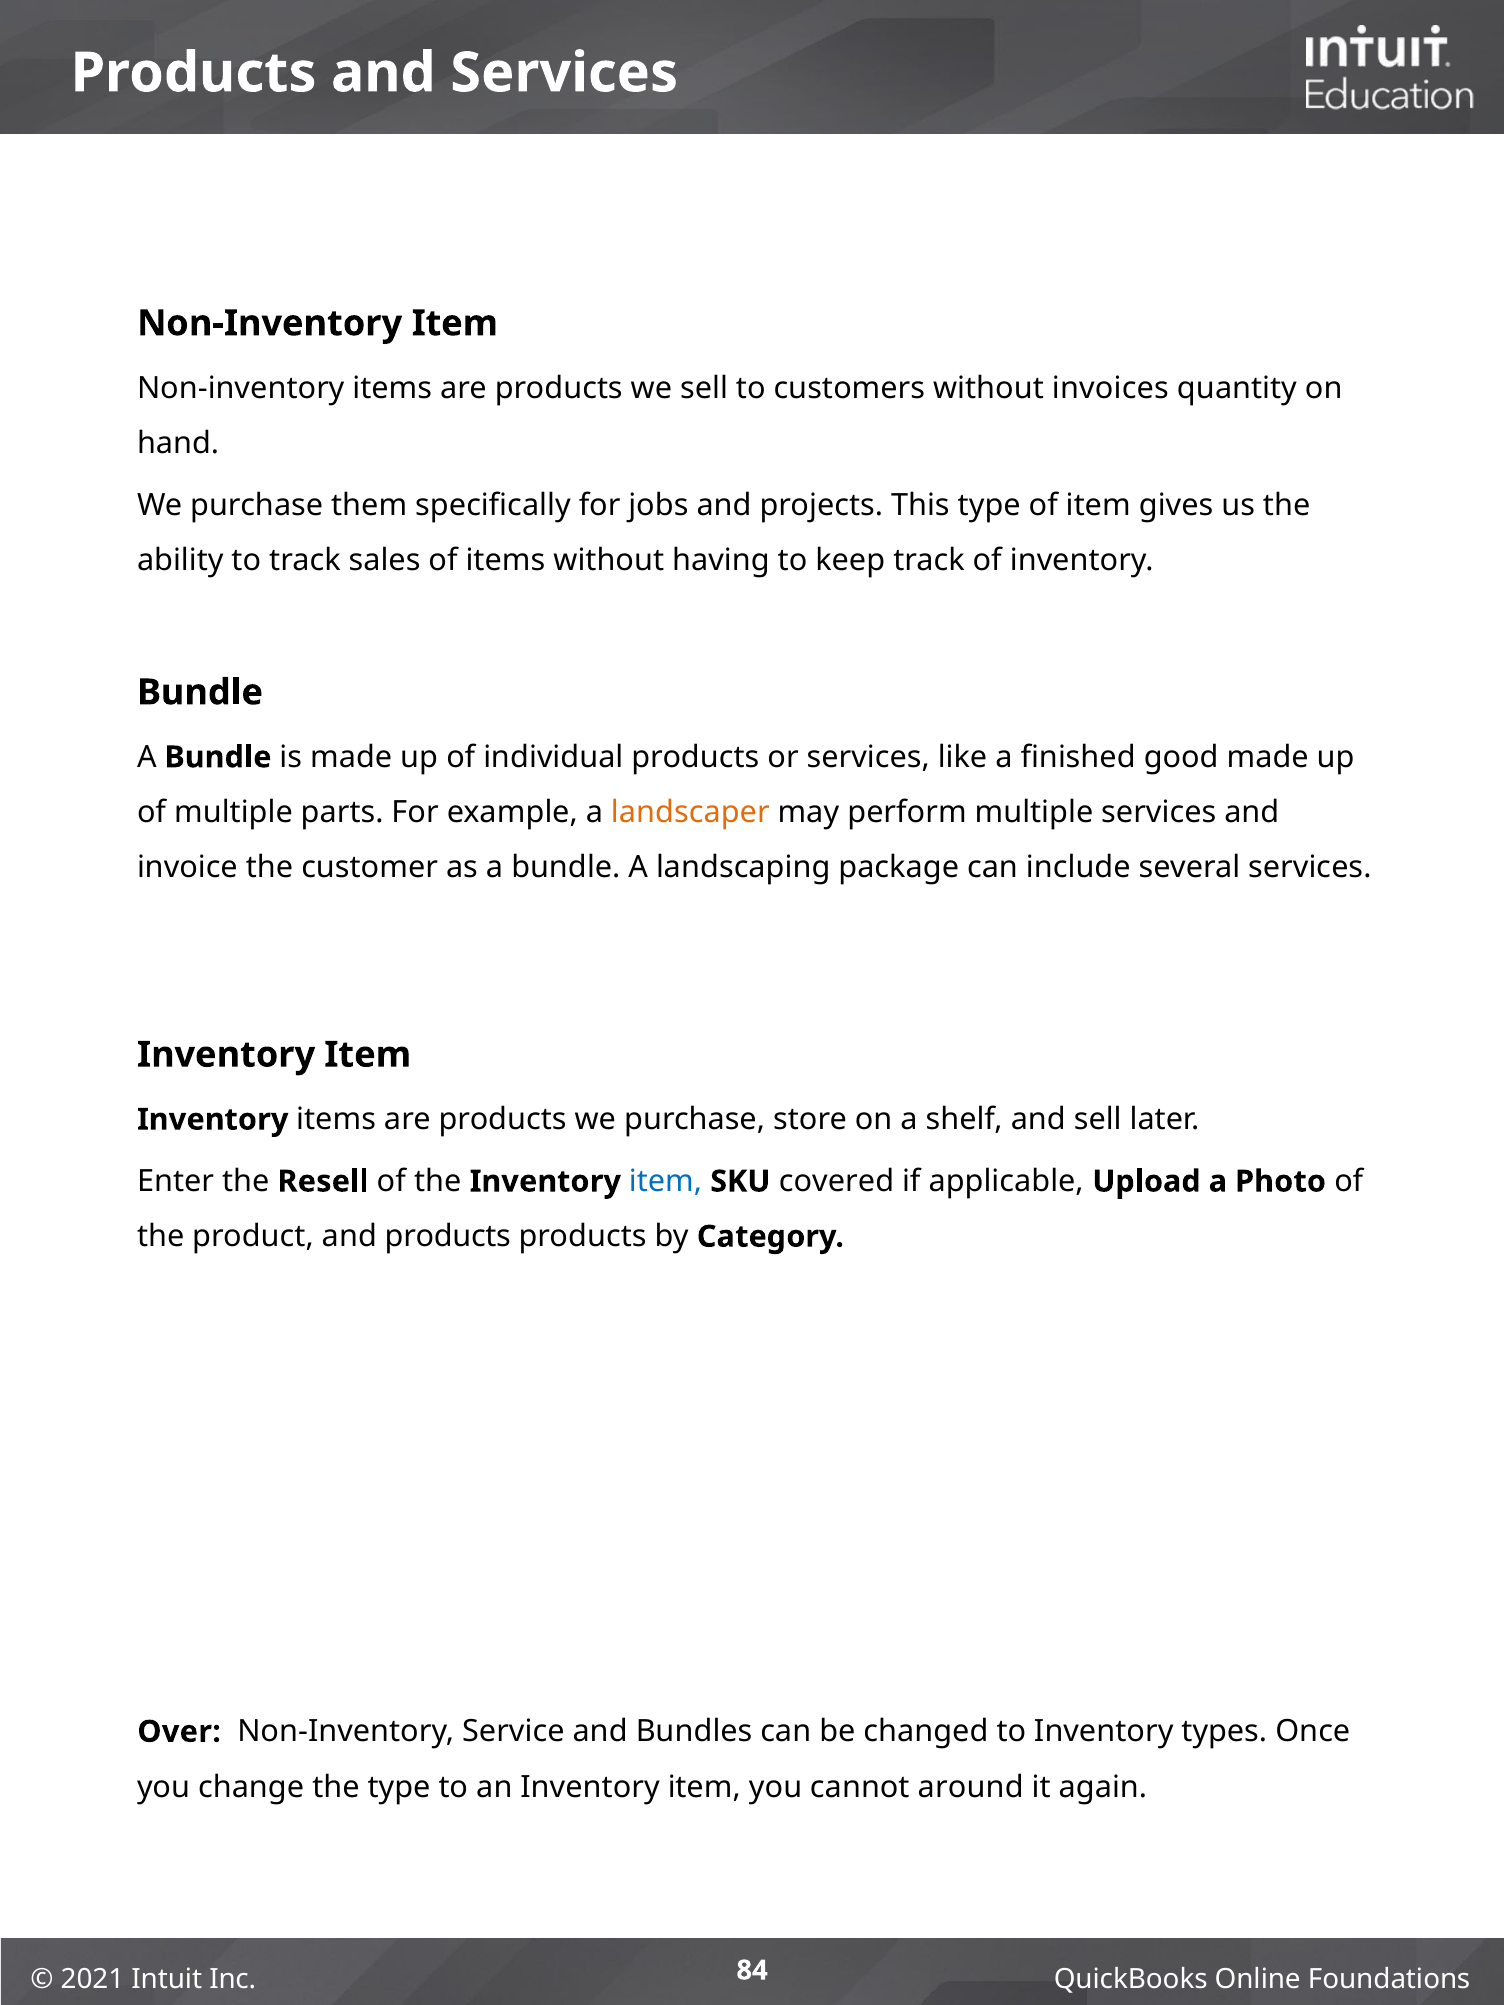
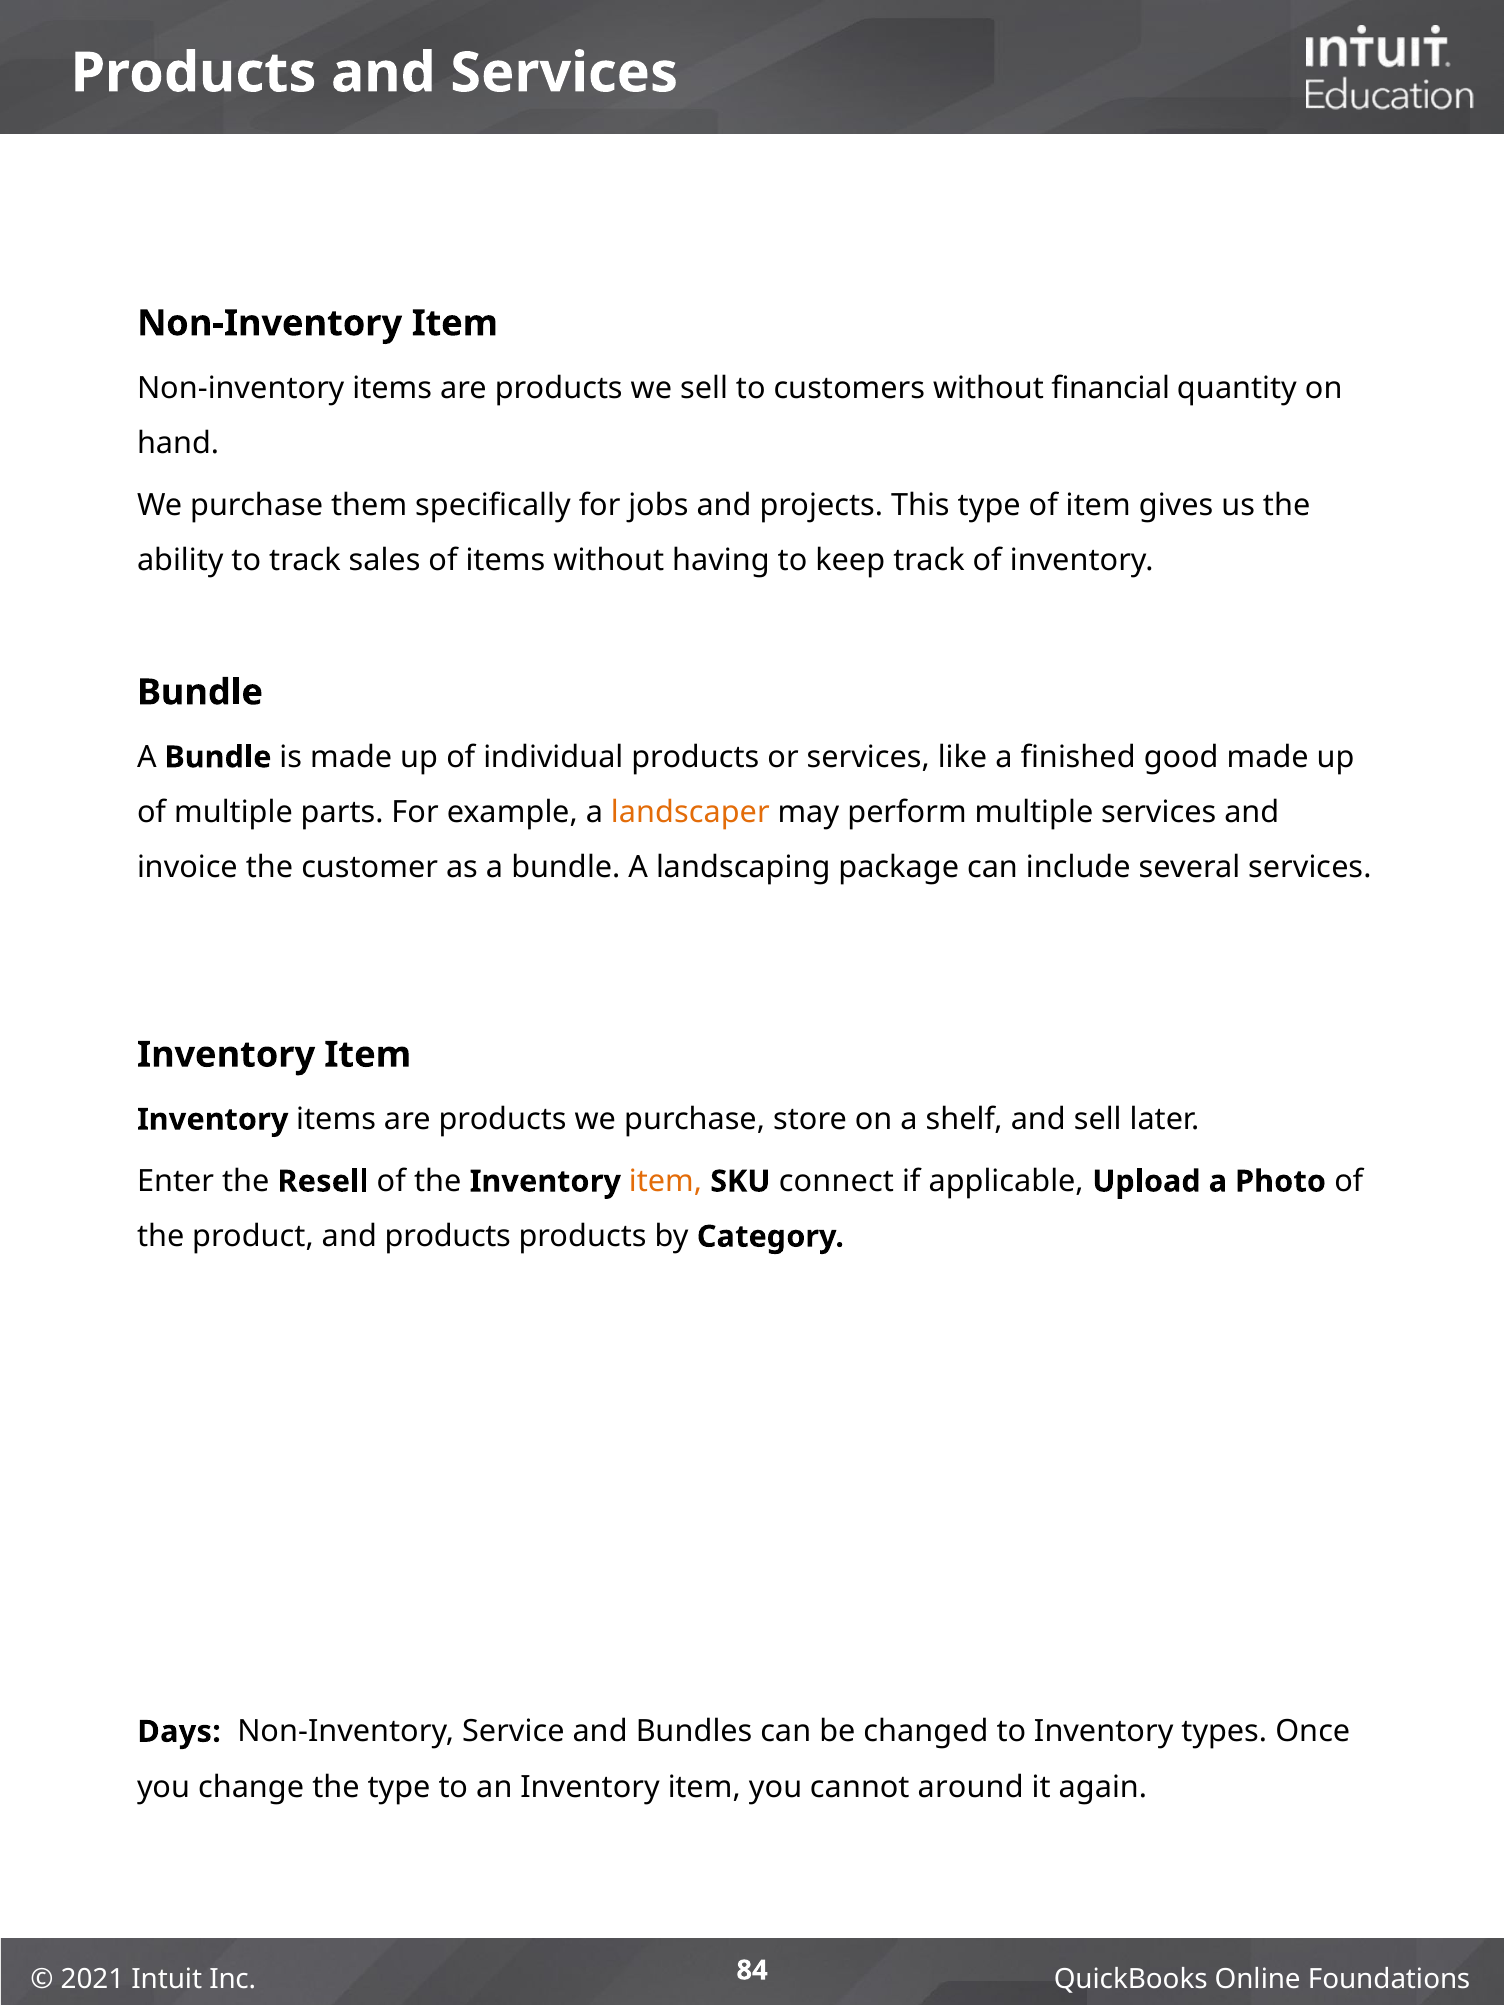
invoices: invoices -> financial
item at (665, 1182) colour: blue -> orange
covered: covered -> connect
Over: Over -> Days
